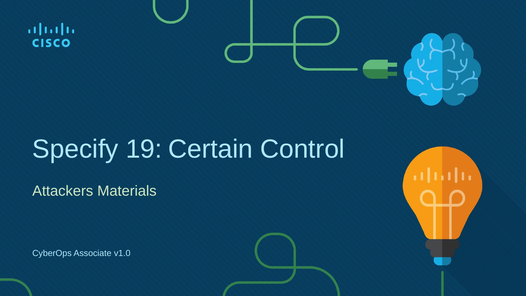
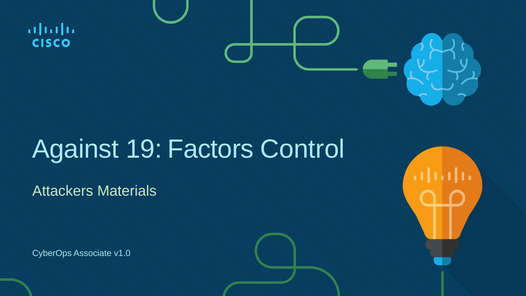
Specify: Specify -> Against
Certain: Certain -> Factors
